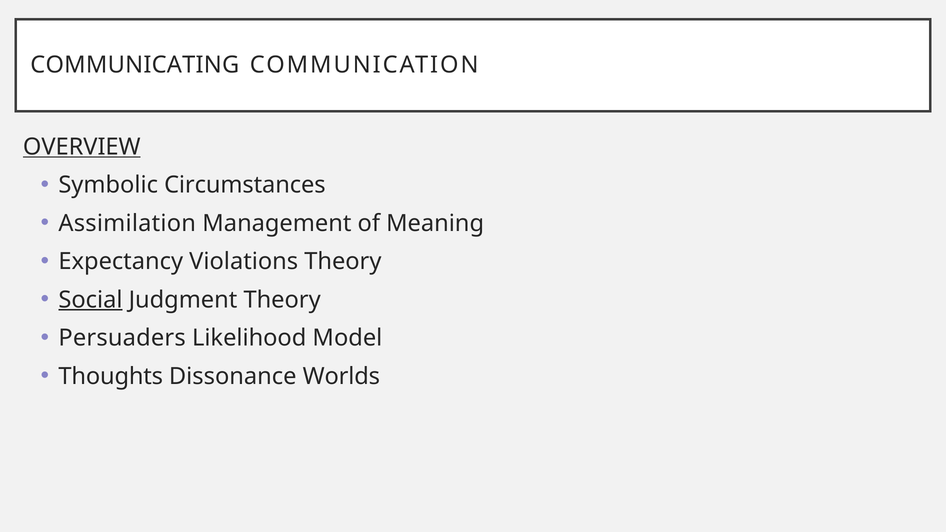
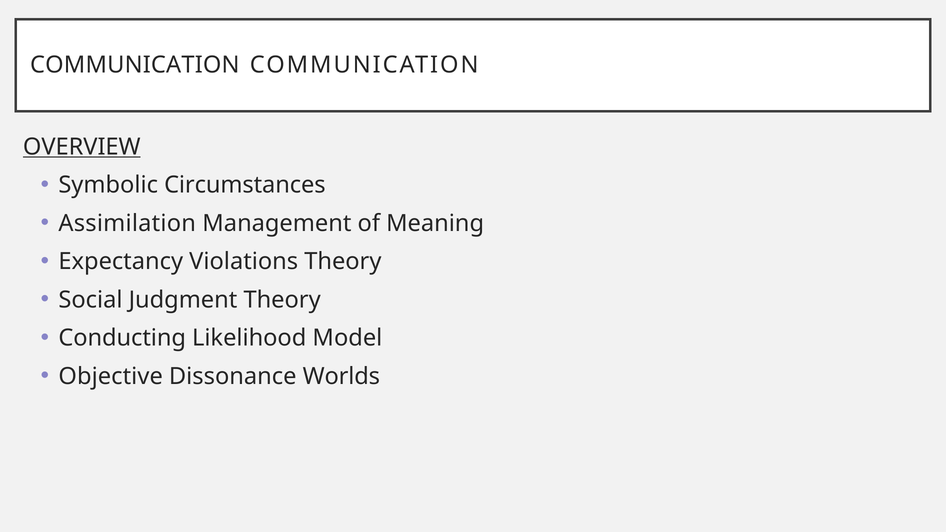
COMMUNICATING at (135, 65): COMMUNICATING -> COMMUNICATION
Social underline: present -> none
Persuaders: Persuaders -> Conducting
Thoughts: Thoughts -> Objective
